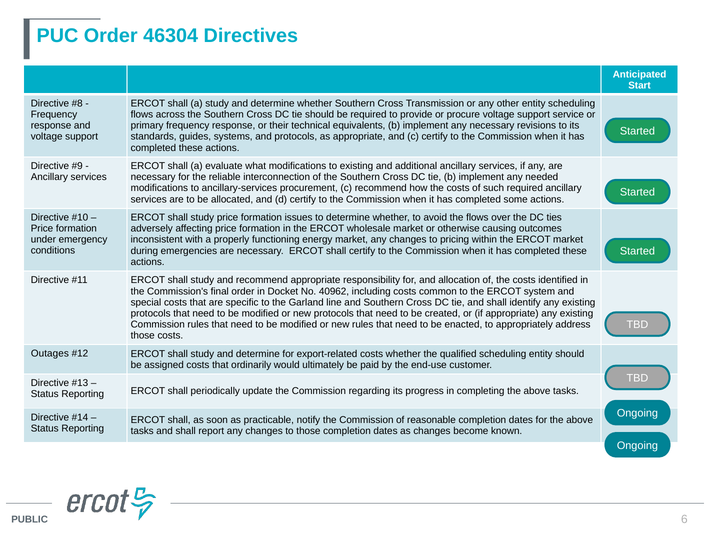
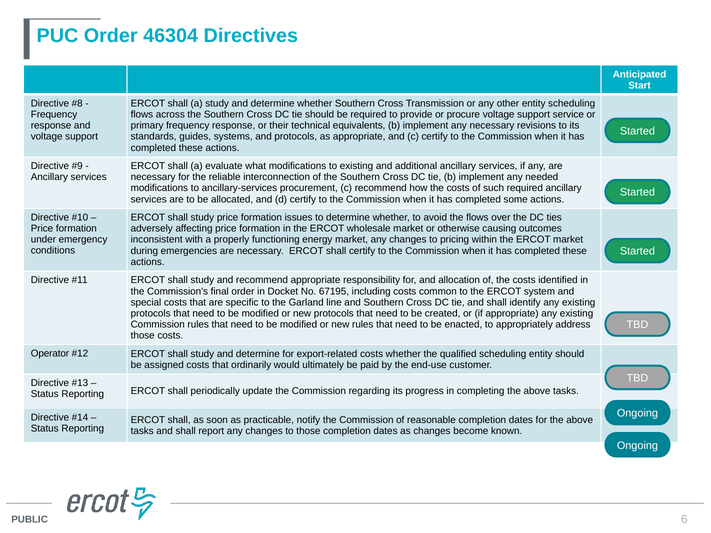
40962: 40962 -> 67195
Outages: Outages -> Operator
